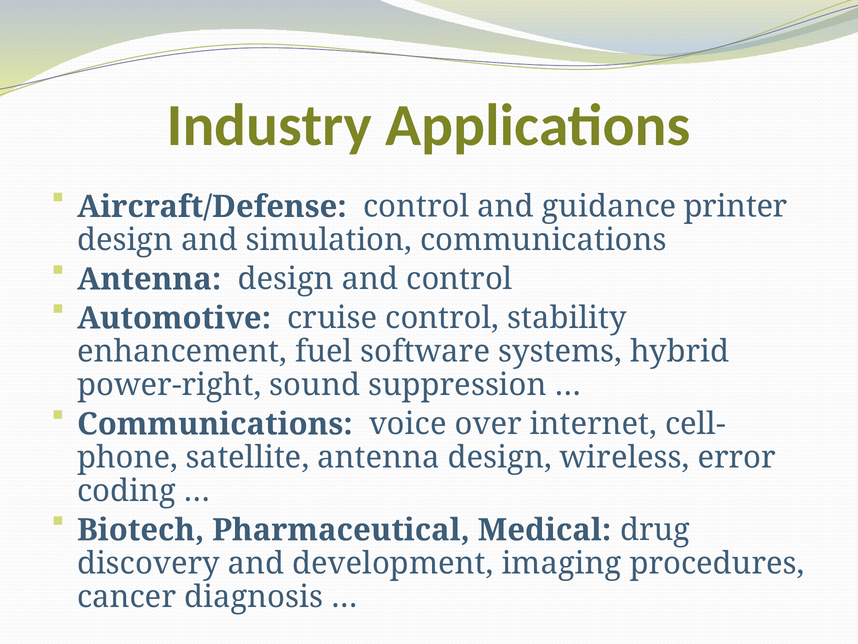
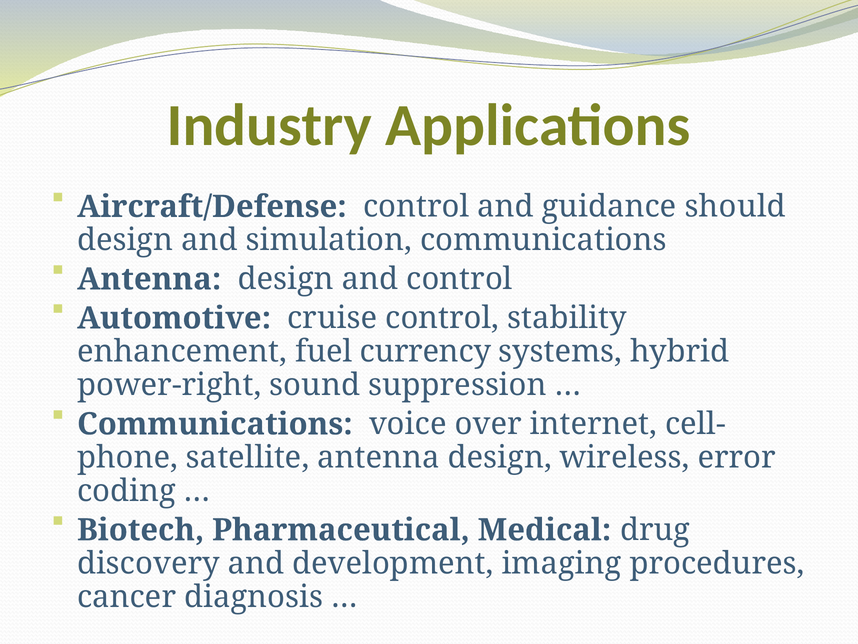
printer: printer -> should
software: software -> currency
